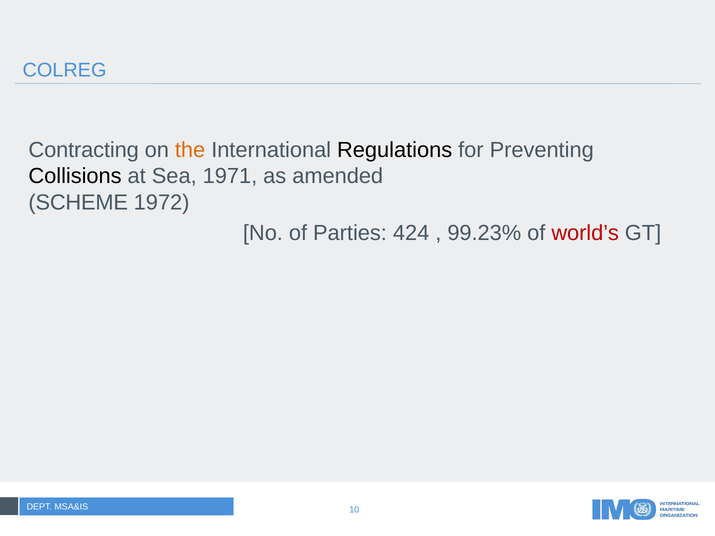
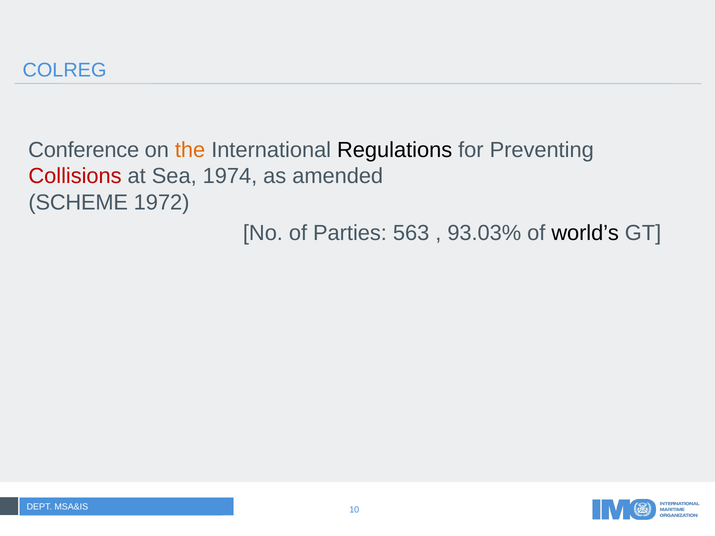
Contracting: Contracting -> Conference
Collisions colour: black -> red
1971: 1971 -> 1974
424: 424 -> 563
99.23%: 99.23% -> 93.03%
world’s colour: red -> black
